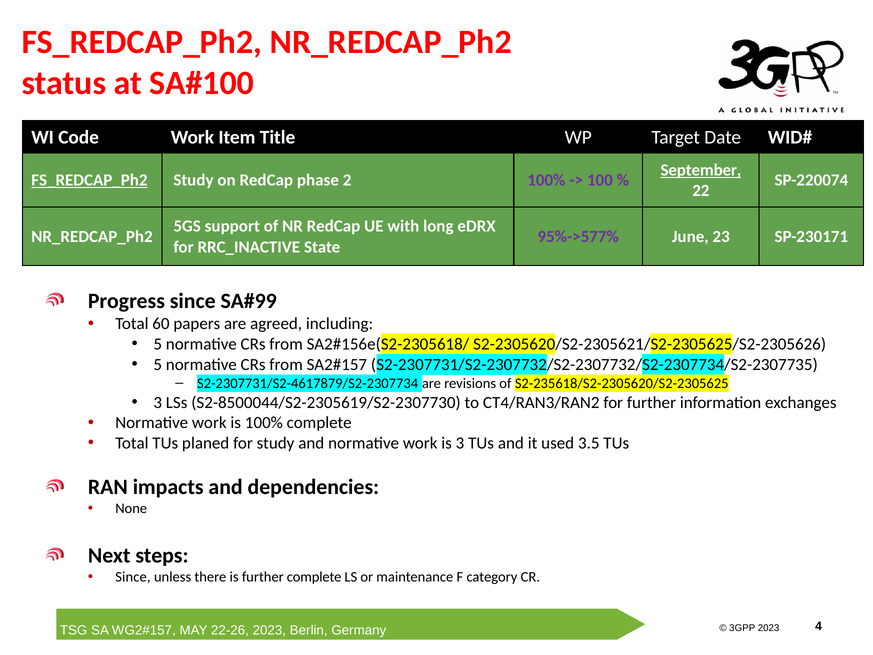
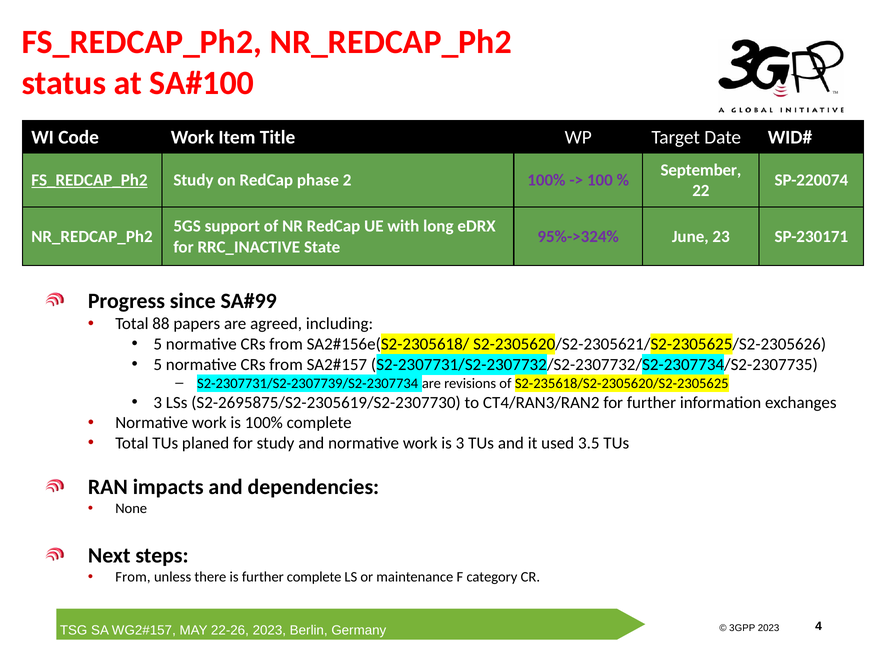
September underline: present -> none
95%->577%: 95%->577% -> 95%->324%
60: 60 -> 88
S2-2307731/S2-4617879/S2-2307734: S2-2307731/S2-4617879/S2-2307734 -> S2-2307731/S2-2307739/S2-2307734
S2-8500044/S2-2305619/S2-2307730: S2-8500044/S2-2305619/S2-2307730 -> S2-2695875/S2-2305619/S2-2307730
Since at (133, 577): Since -> From
